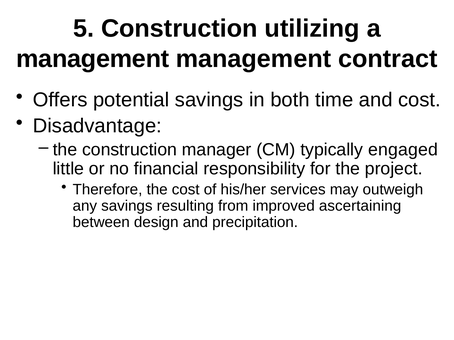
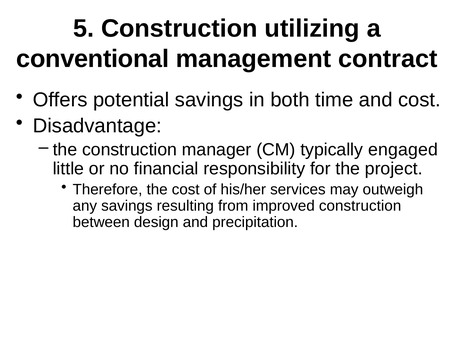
management at (93, 59): management -> conventional
improved ascertaining: ascertaining -> construction
